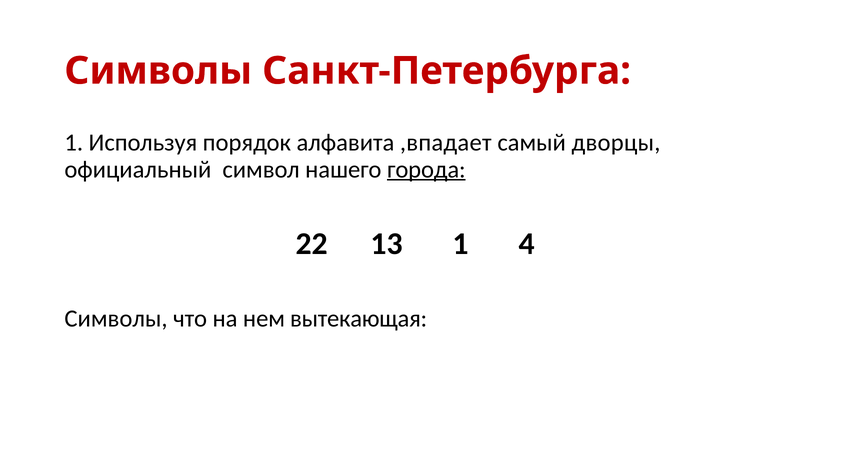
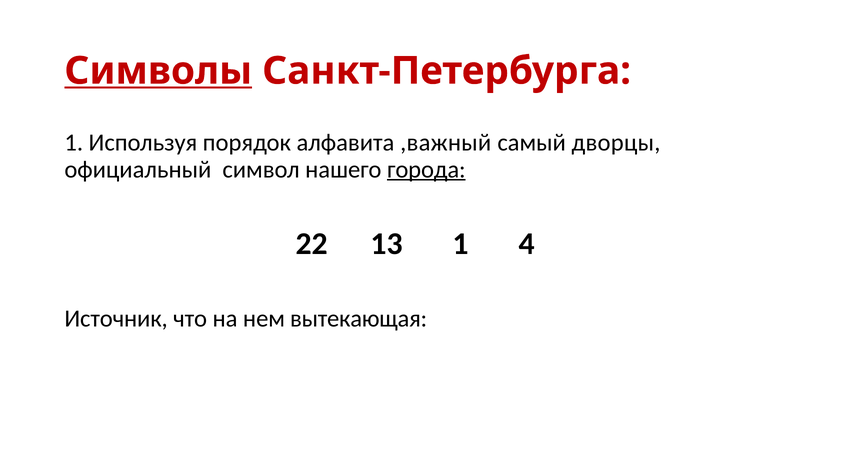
Символы at (158, 71) underline: none -> present
,впадает: ,впадает -> ,важный
Символы at (116, 319): Символы -> Источник
